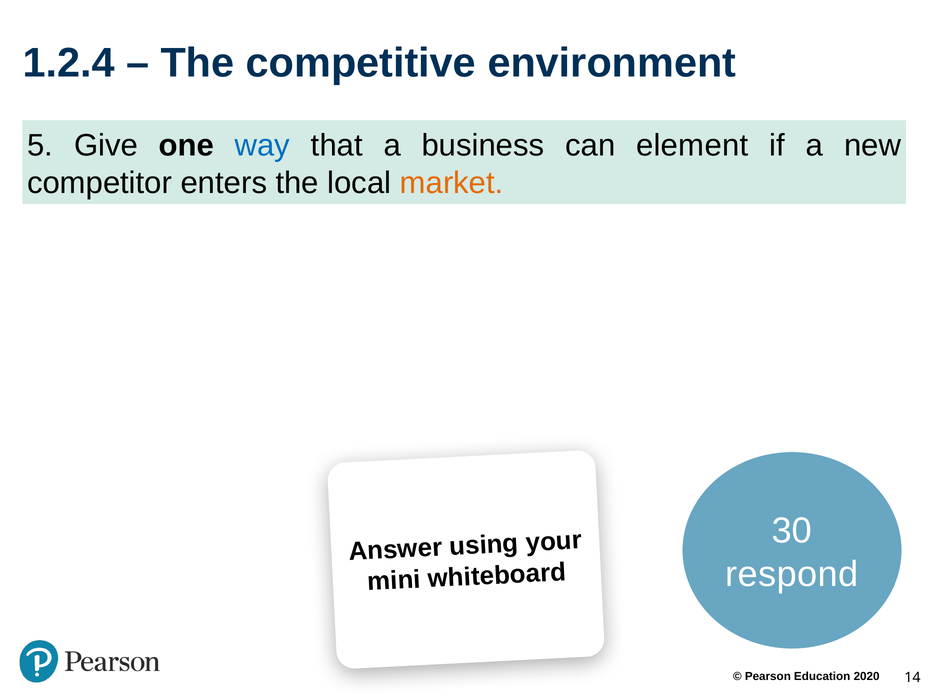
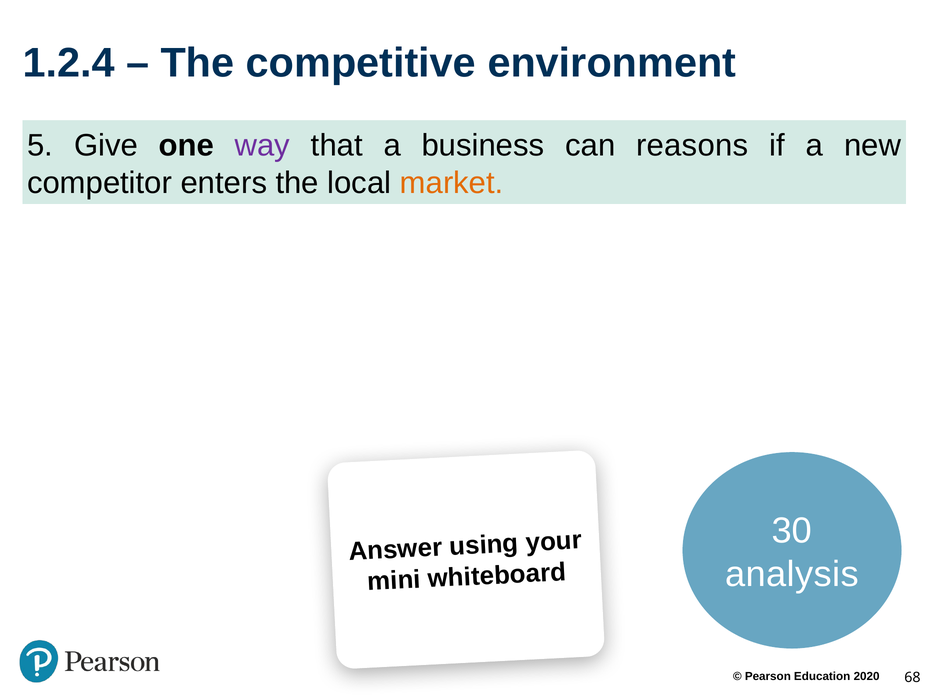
way colour: blue -> purple
element: element -> reasons
respond: respond -> analysis
14: 14 -> 68
